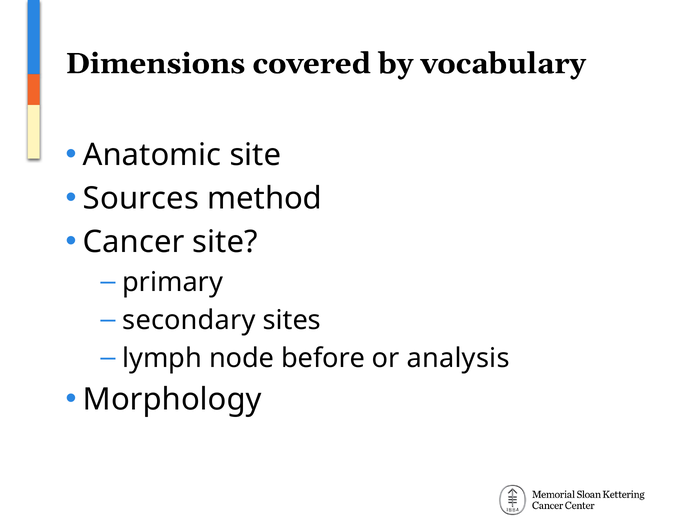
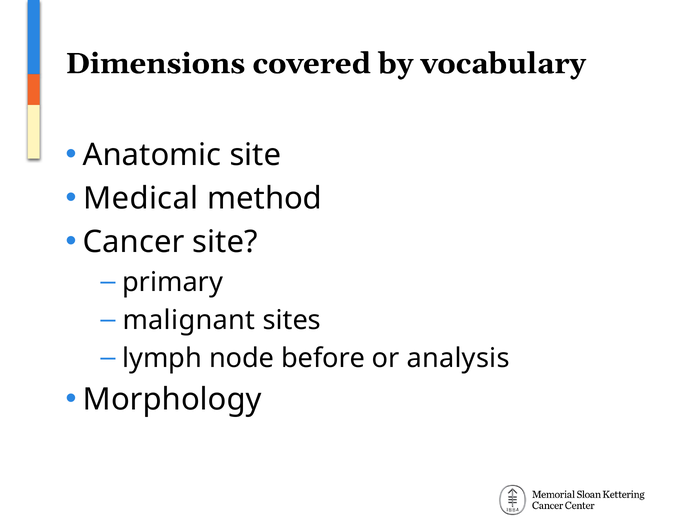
Sources: Sources -> Medical
secondary: secondary -> malignant
